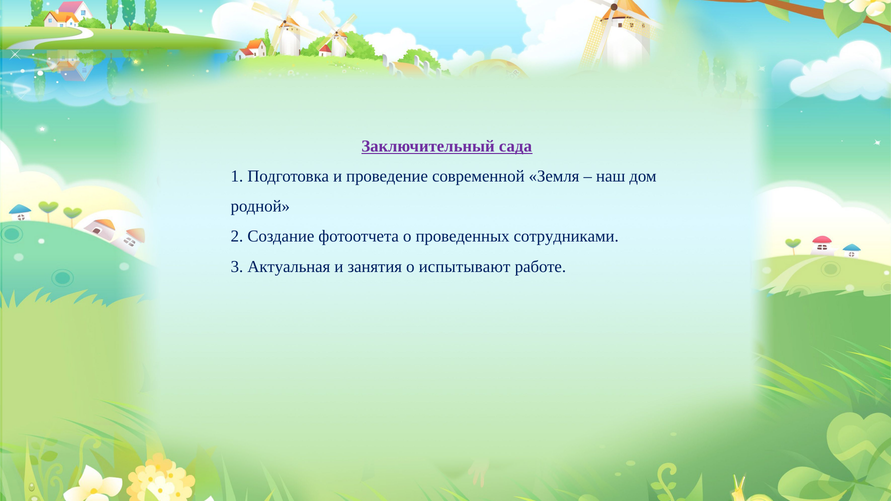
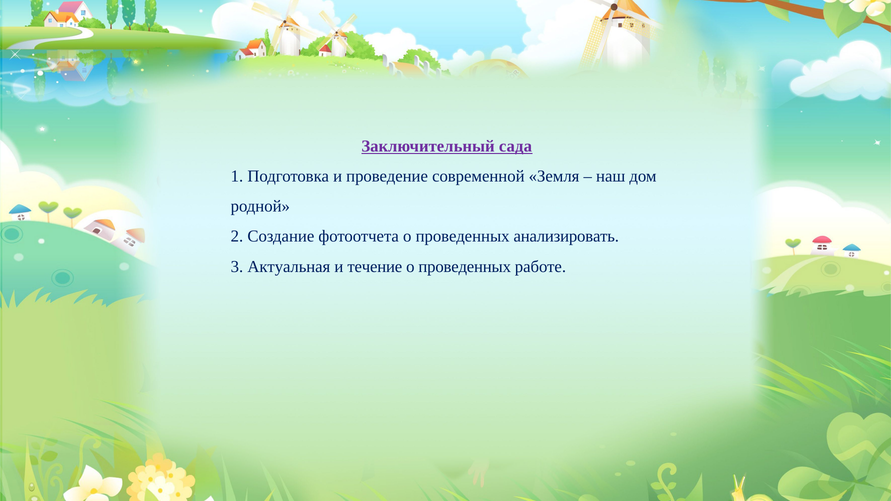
сотрудниками: сотрудниками -> анализировать
занятия: занятия -> течение
испытывают at (465, 267): испытывают -> проведенных
